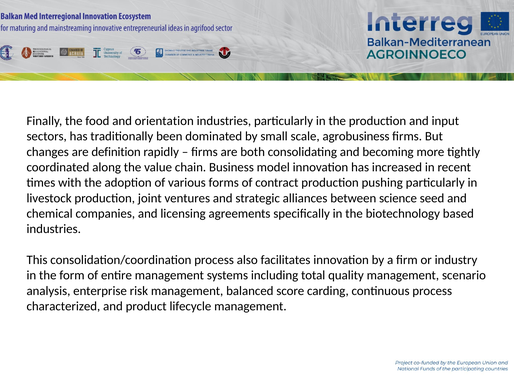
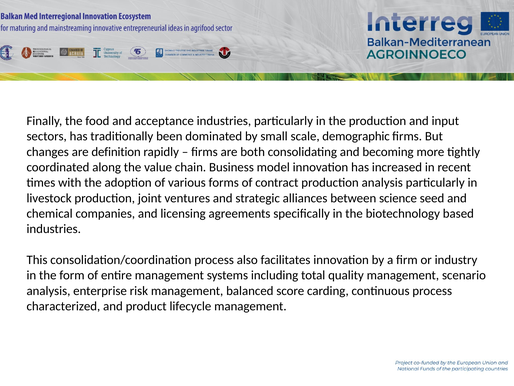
orientation: orientation -> acceptance
agrobusiness: agrobusiness -> demographic
production pushing: pushing -> analysis
